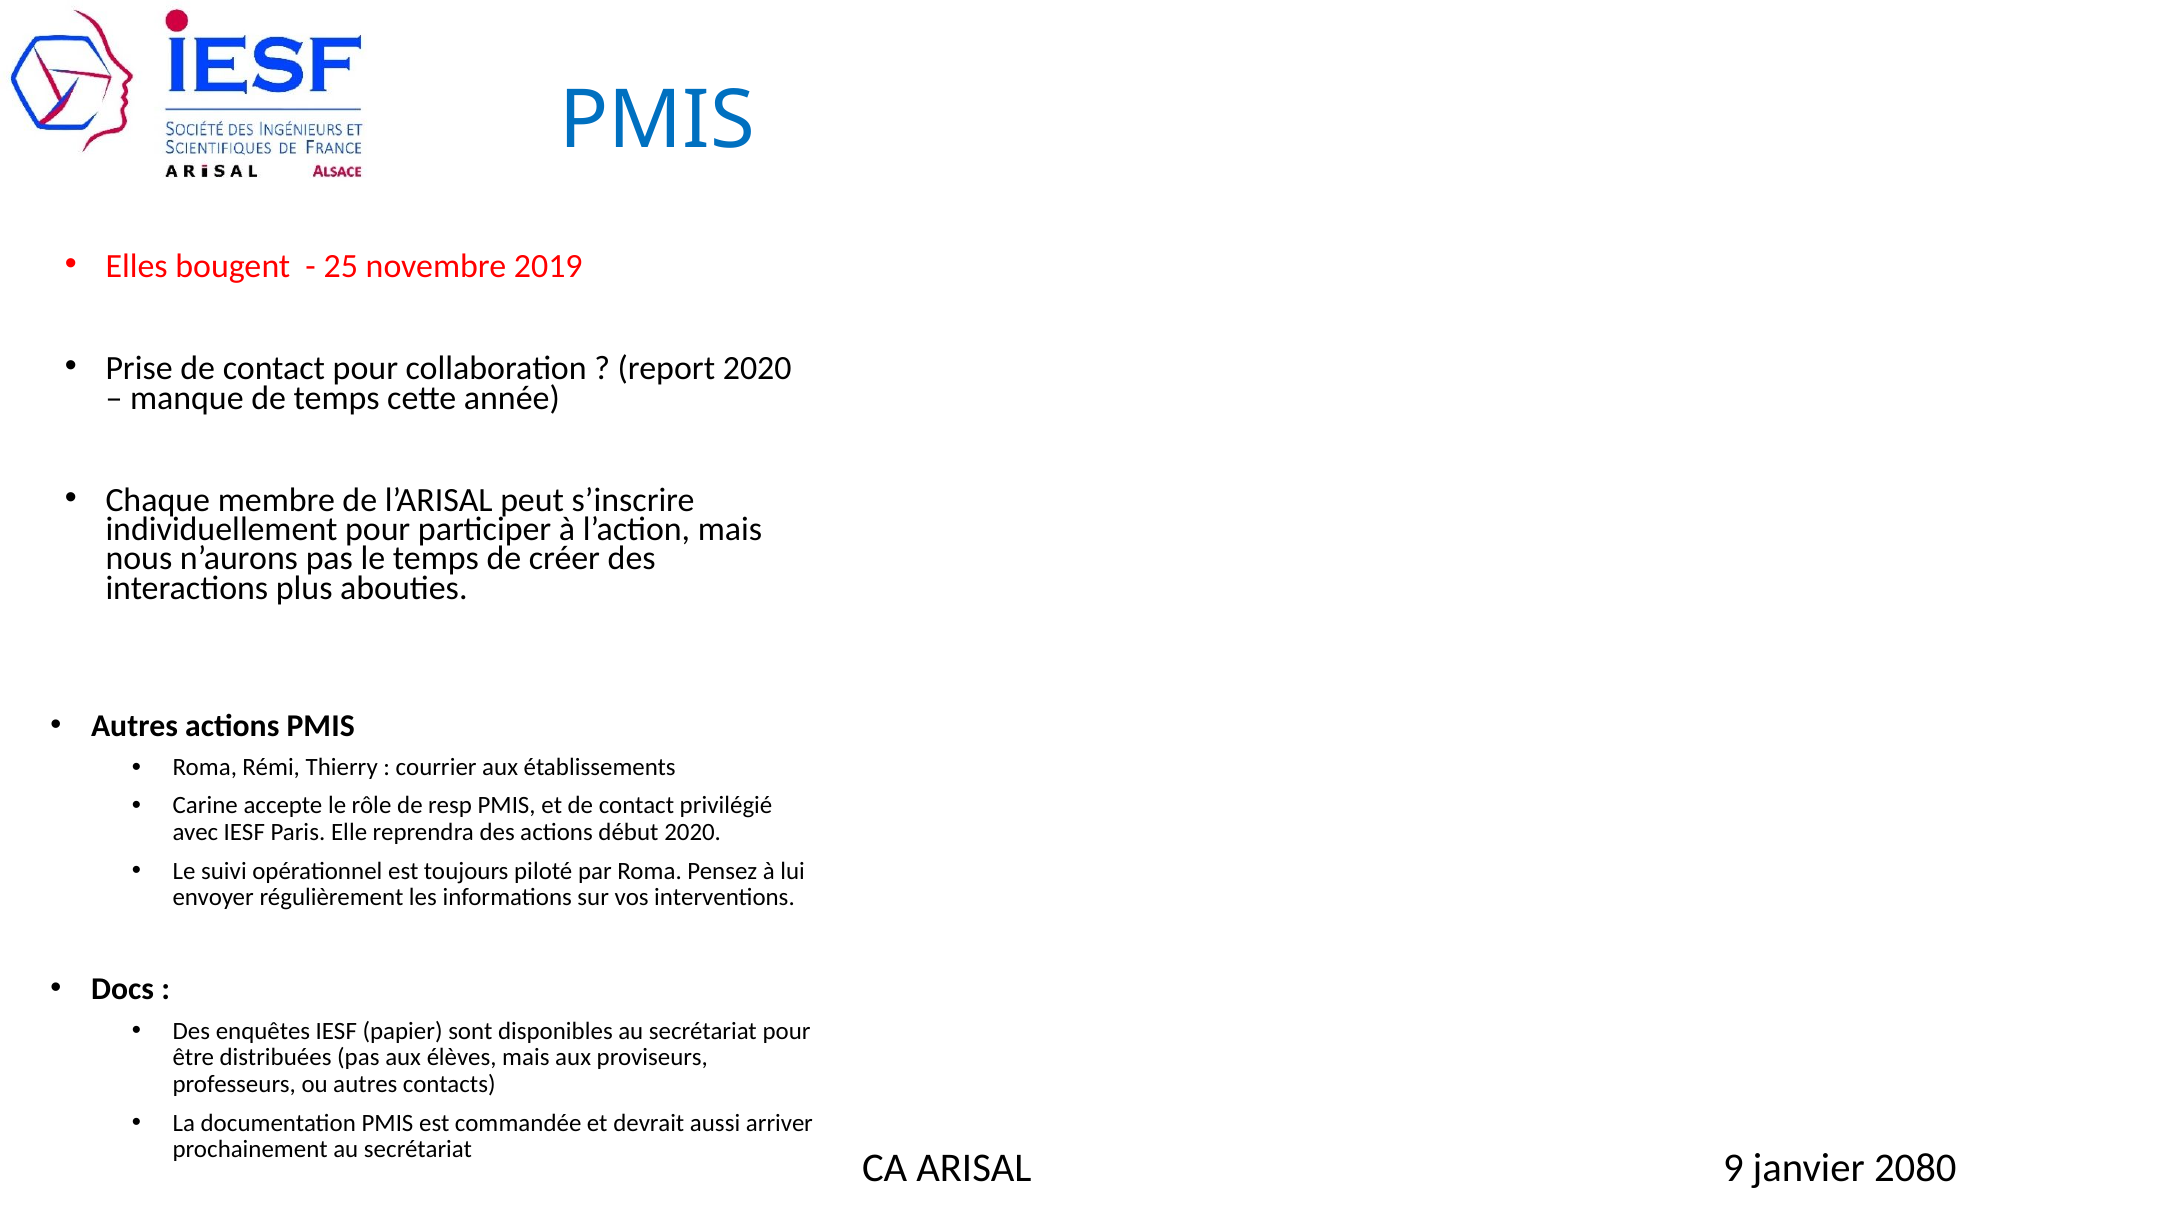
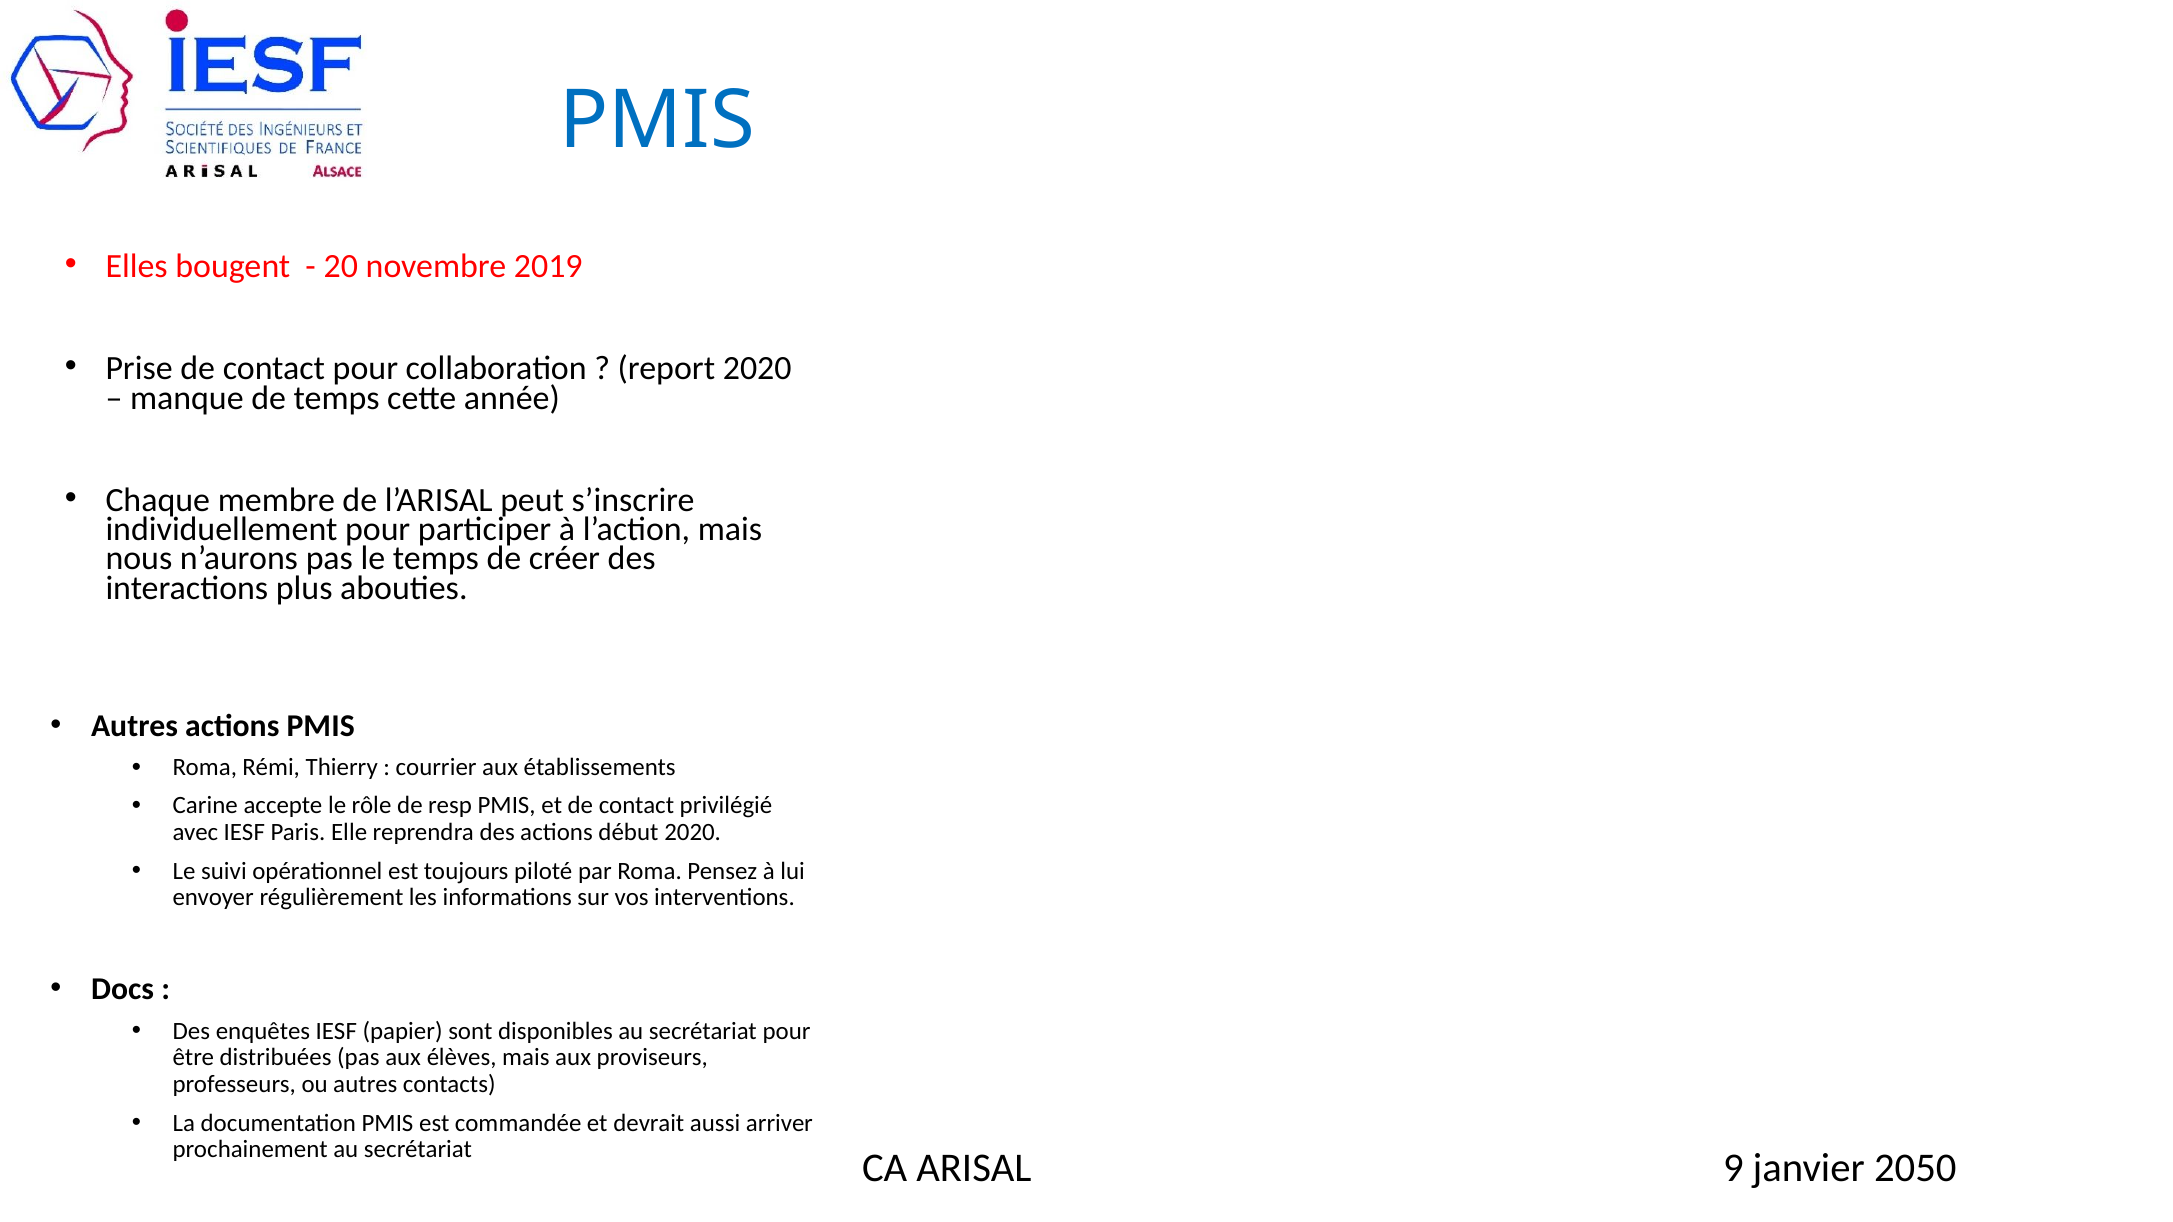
25: 25 -> 20
2080: 2080 -> 2050
